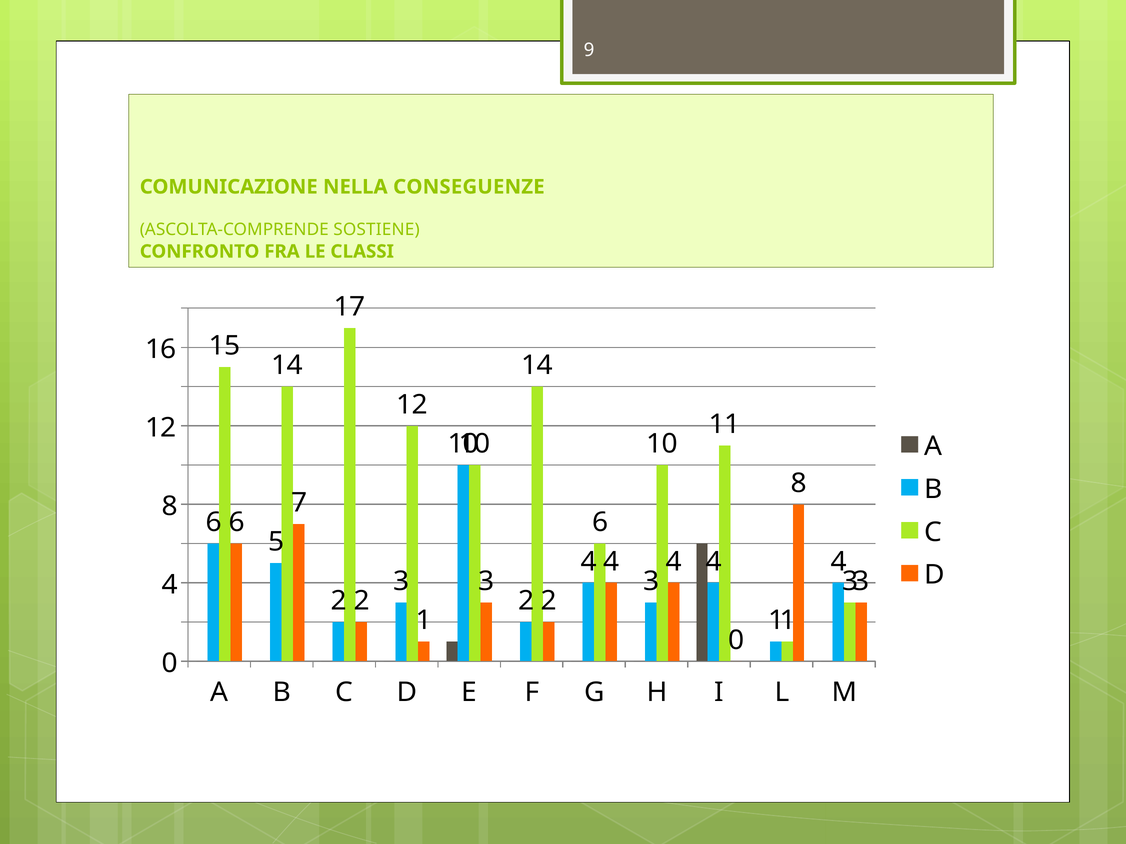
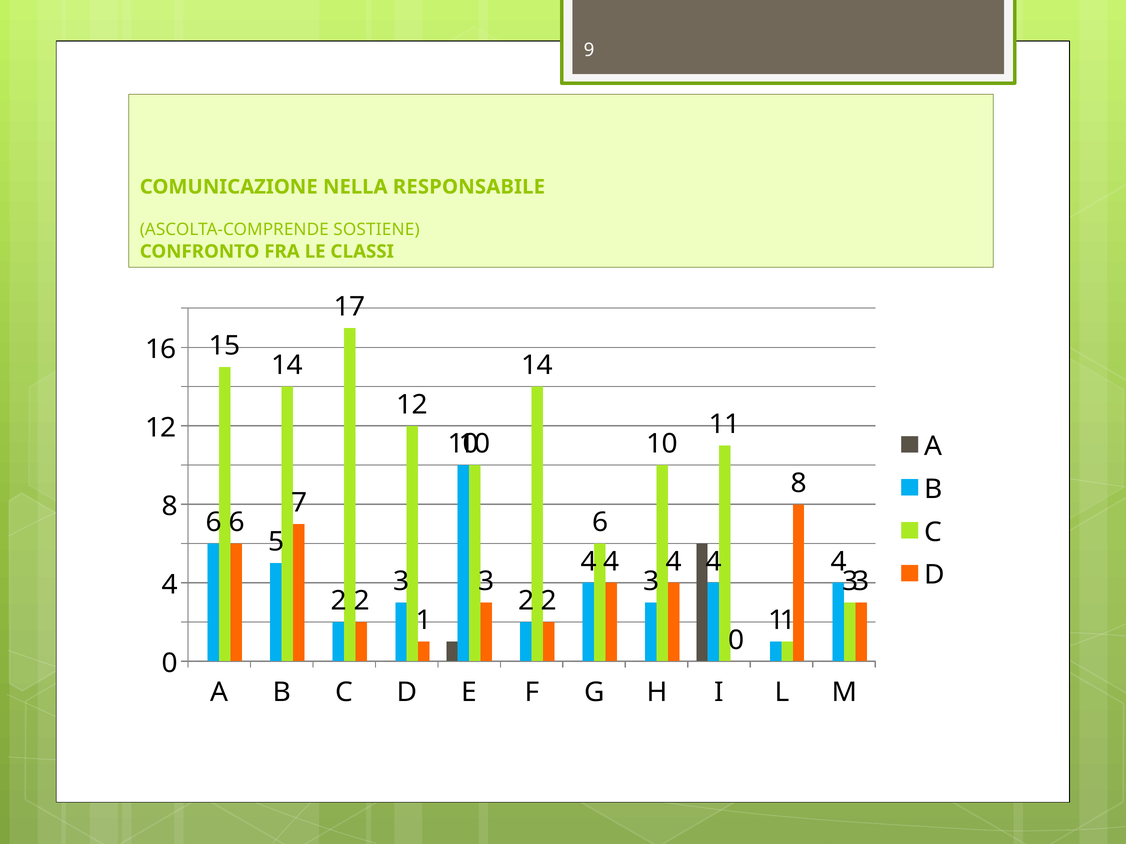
CONSEGUENZE: CONSEGUENZE -> RESPONSABILE
